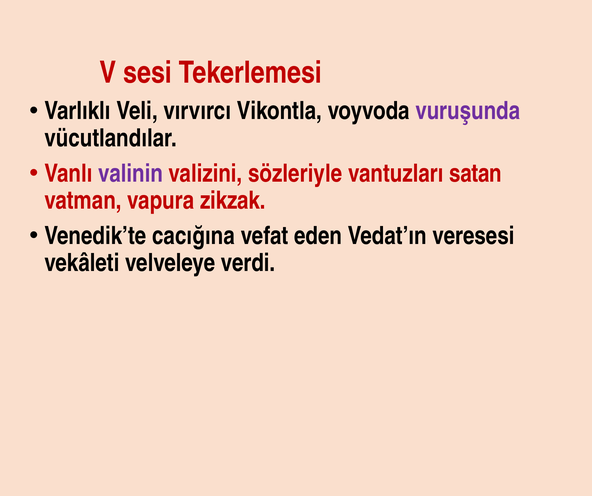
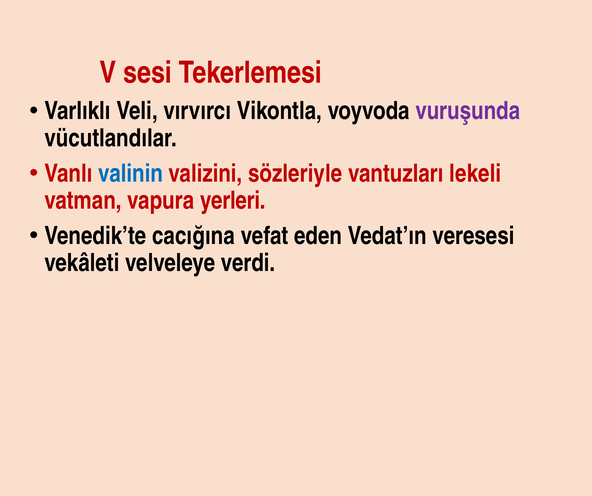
valinin colour: purple -> blue
satan: satan -> lekeli
zikzak: zikzak -> yerleri
